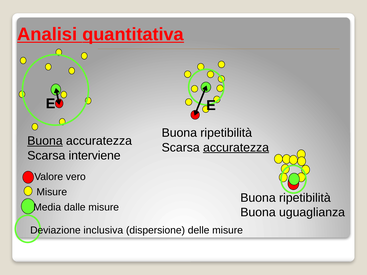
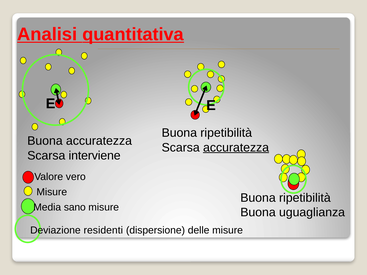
Buona at (45, 141) underline: present -> none
dalle: dalle -> sano
inclusiva: inclusiva -> residenti
